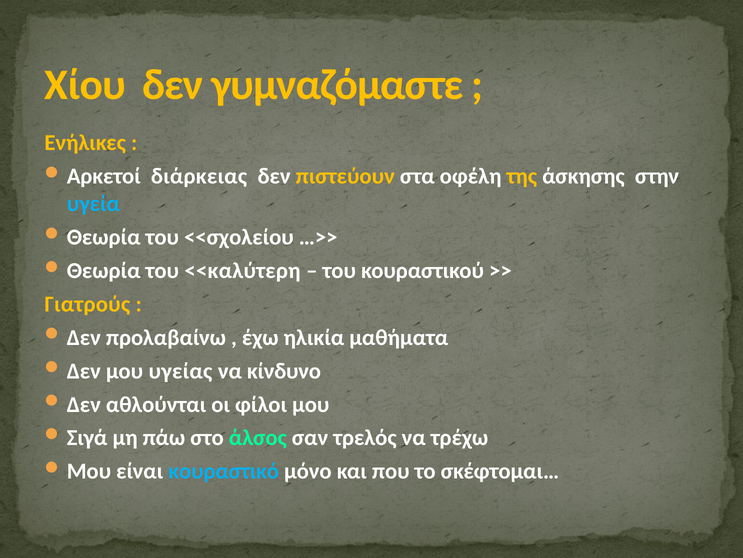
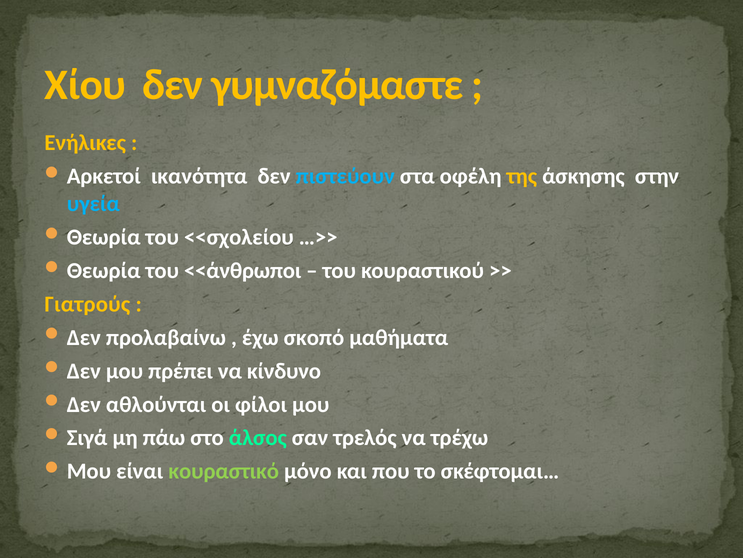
διάρκειας: διάρκειας -> ικανότητα
πιστεύουν colour: yellow -> light blue
<<καλύτερη: <<καλύτερη -> <<άνθρωποι
ηλικία: ηλικία -> σκοπό
υγείας: υγείας -> πρέπει
κουραστικό colour: light blue -> light green
